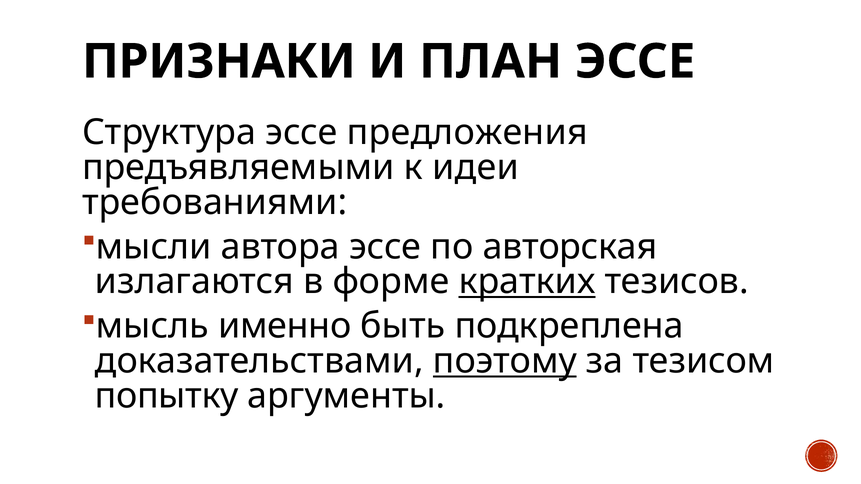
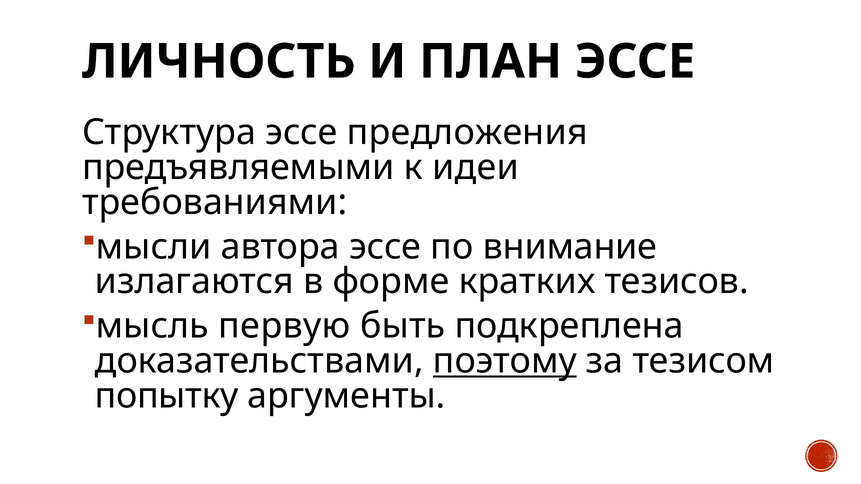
ПРИЗНАКИ: ПРИЗНАКИ -> ЛИЧНОСТЬ
авторская: авторская -> внимание
кратких underline: present -> none
именно: именно -> первую
